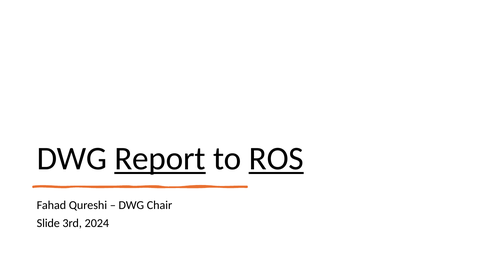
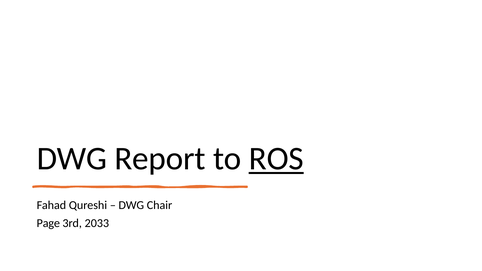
Report underline: present -> none
Slide: Slide -> Page
2024: 2024 -> 2033
